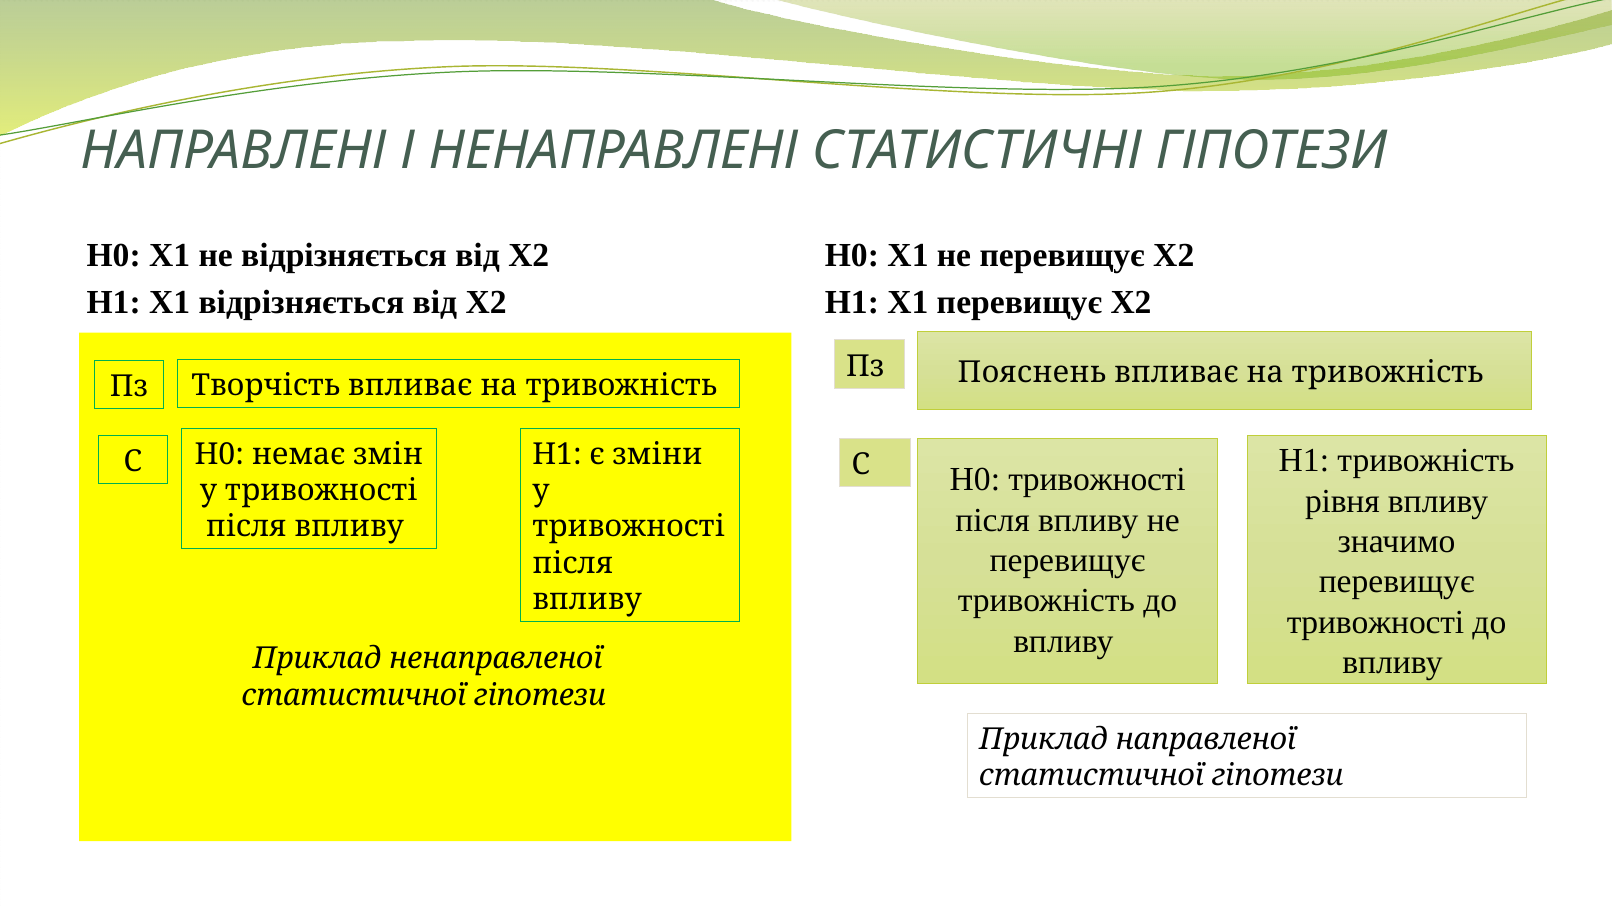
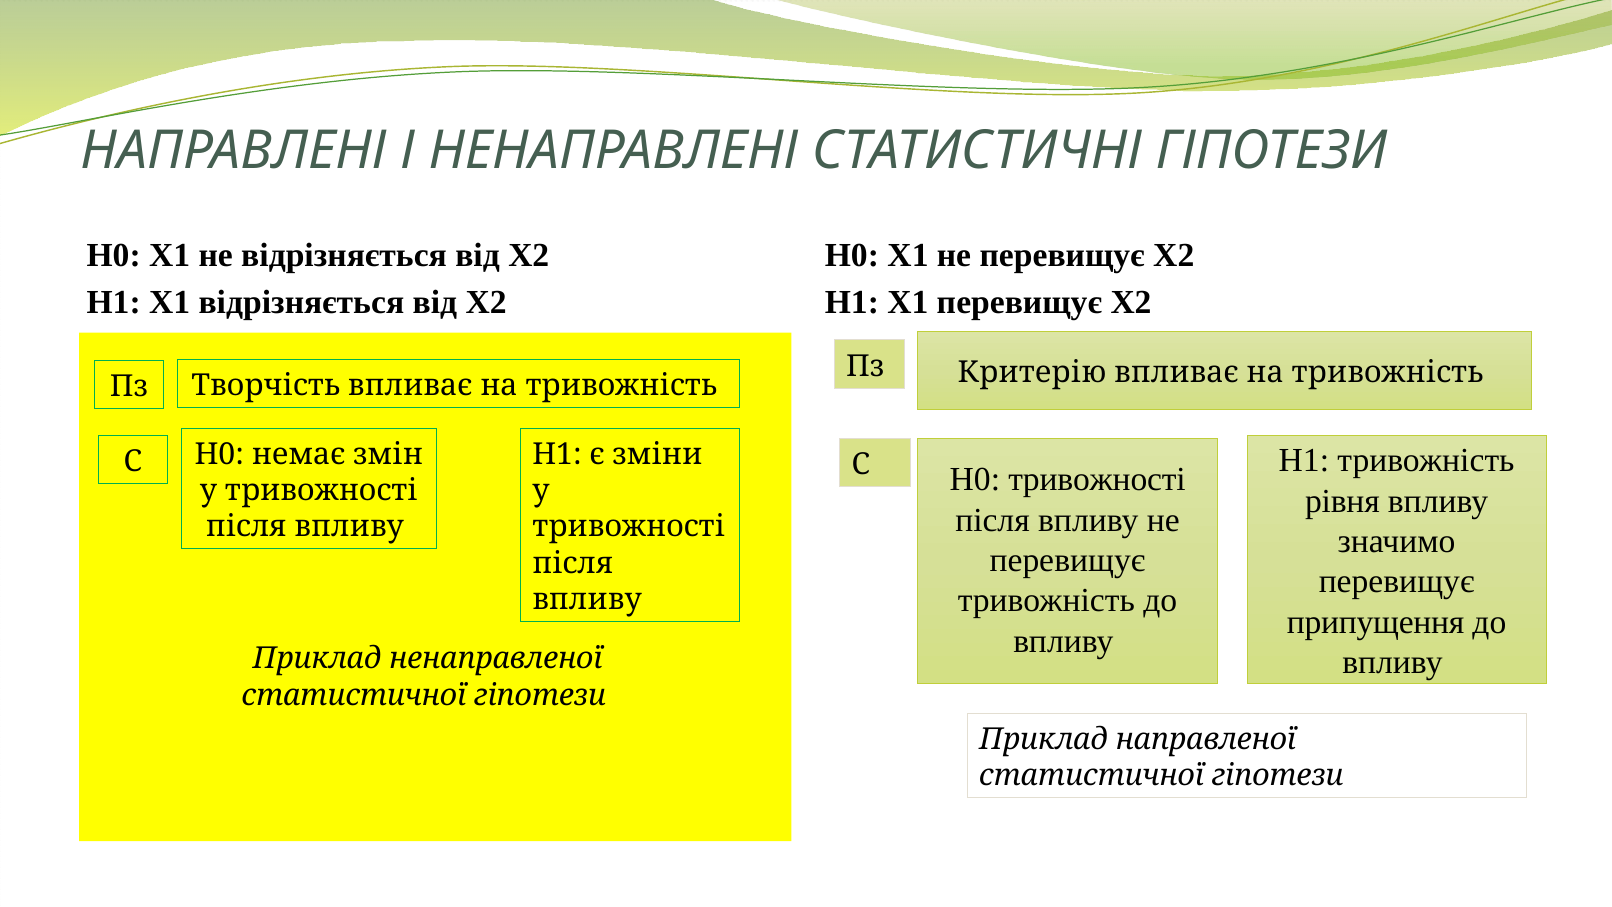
Пояснень: Пояснень -> Критерію
тривожності at (1376, 622): тривожності -> припущення
